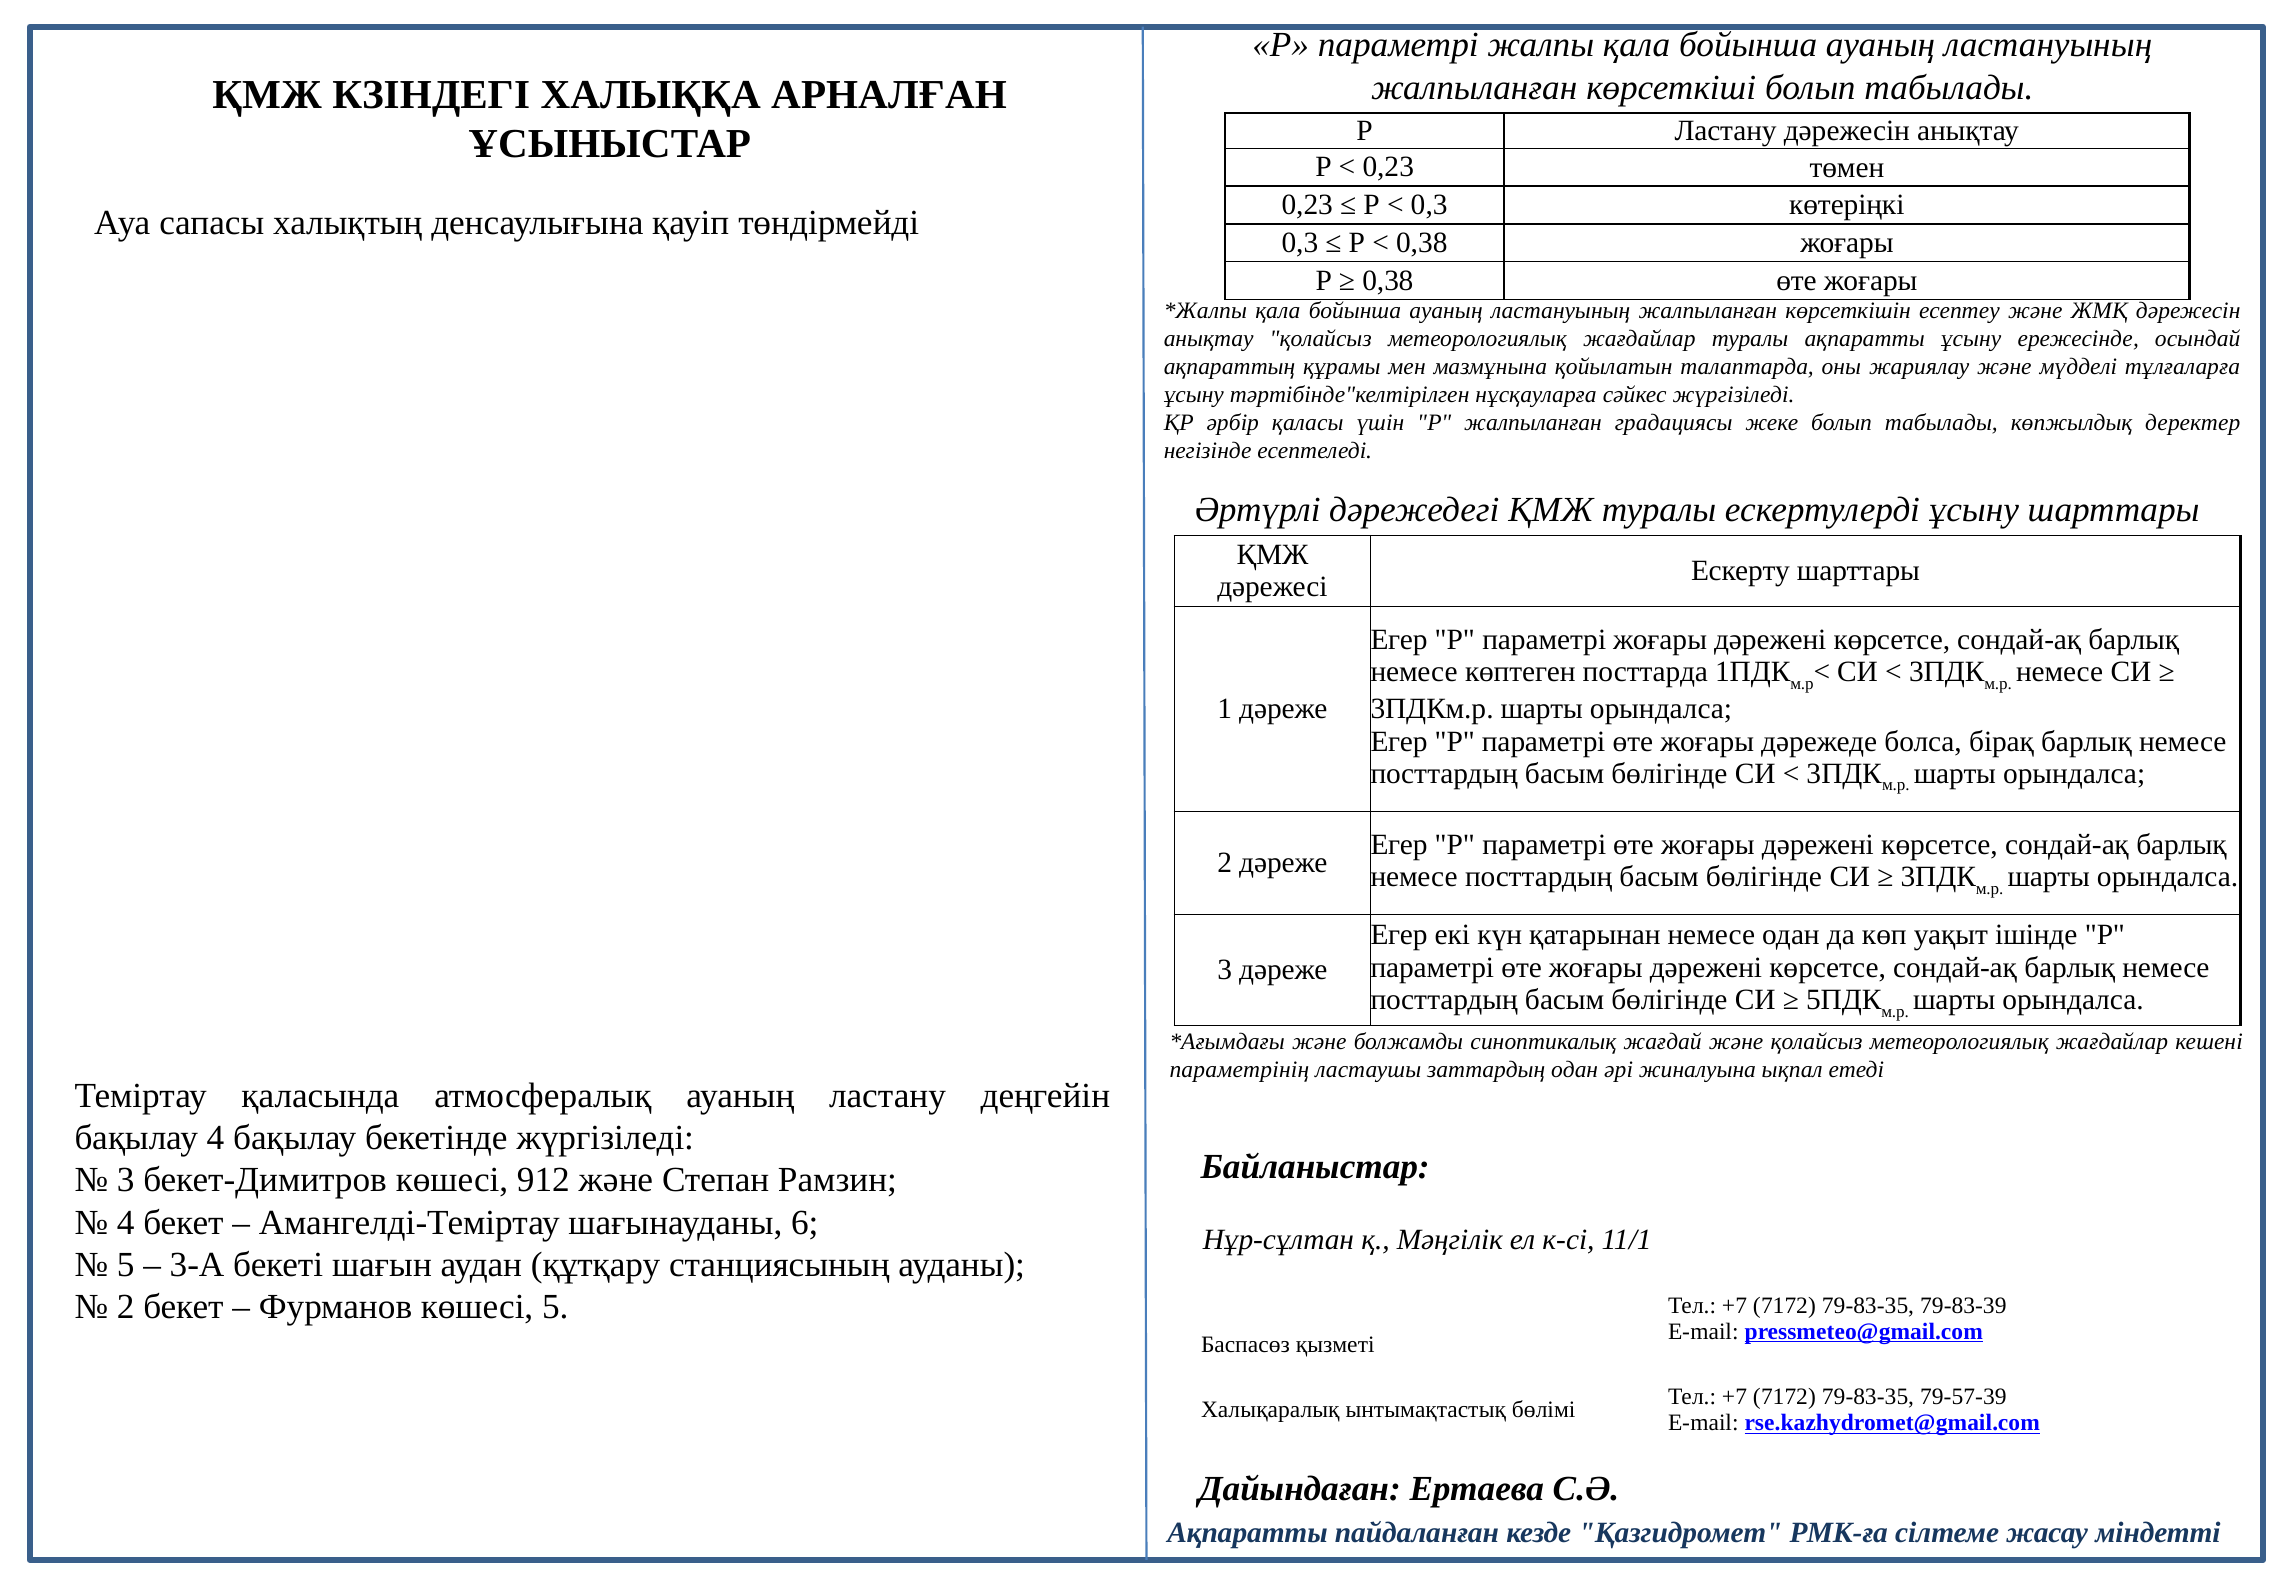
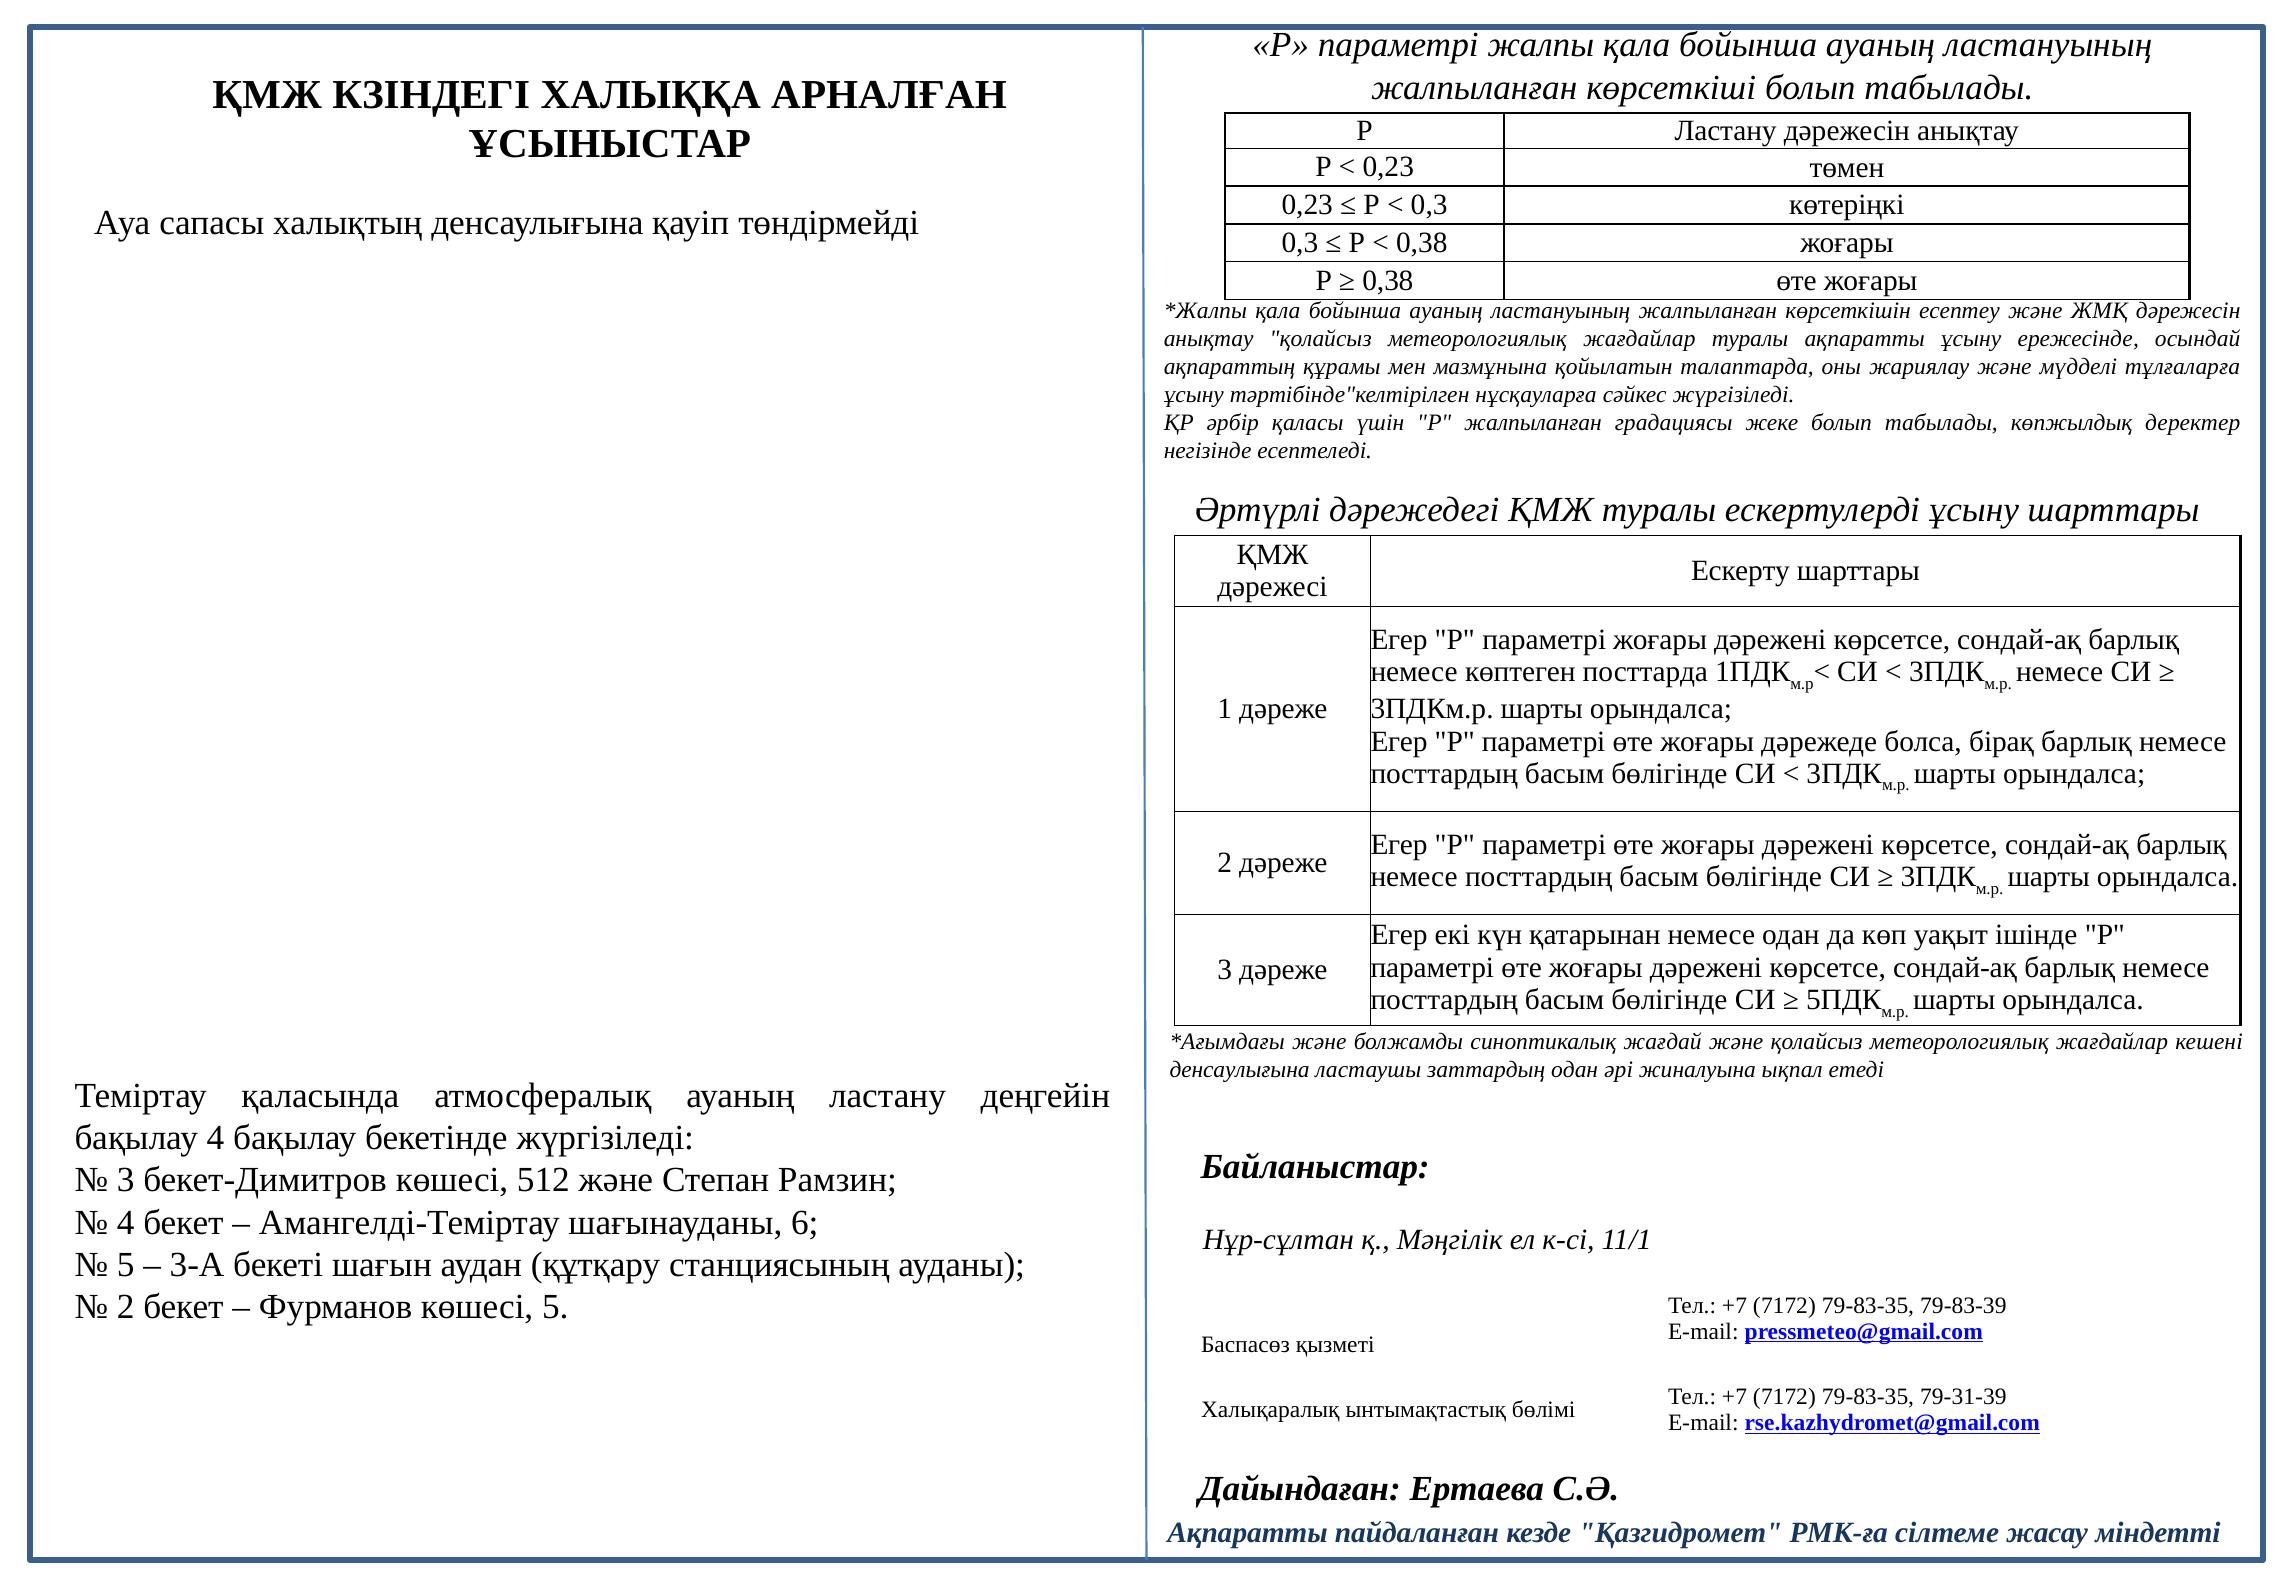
параметрінің at (1239, 1070): параметрінің -> денсаулығына
912: 912 -> 512
79-57-39: 79-57-39 -> 79-31-39
